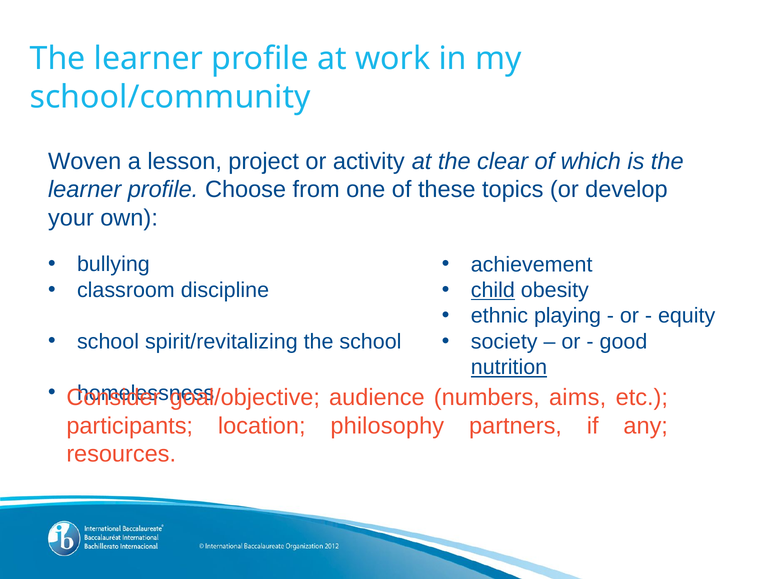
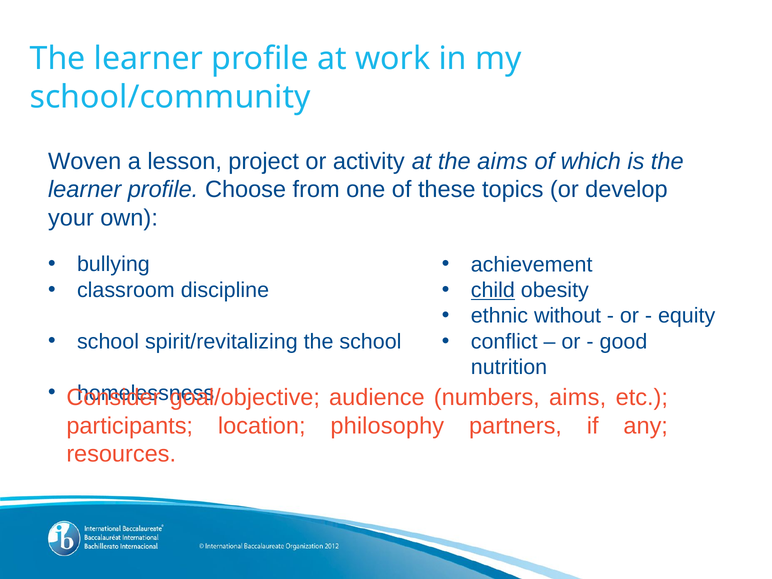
the clear: clear -> aims
playing: playing -> without
society: society -> conflict
nutrition underline: present -> none
